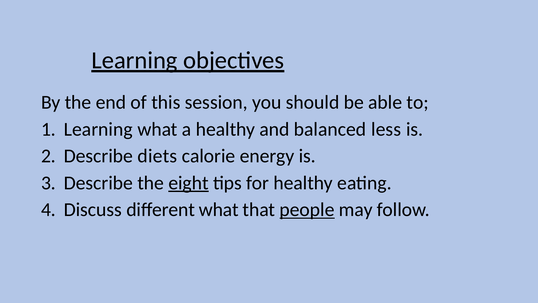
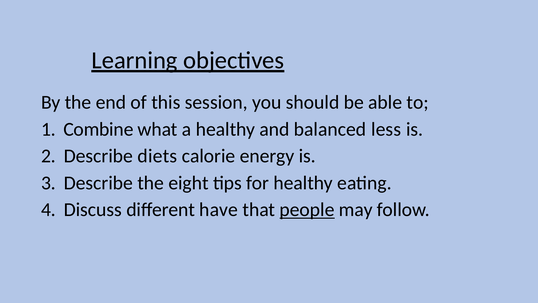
Learning at (98, 129): Learning -> Combine
eight underline: present -> none
different what: what -> have
